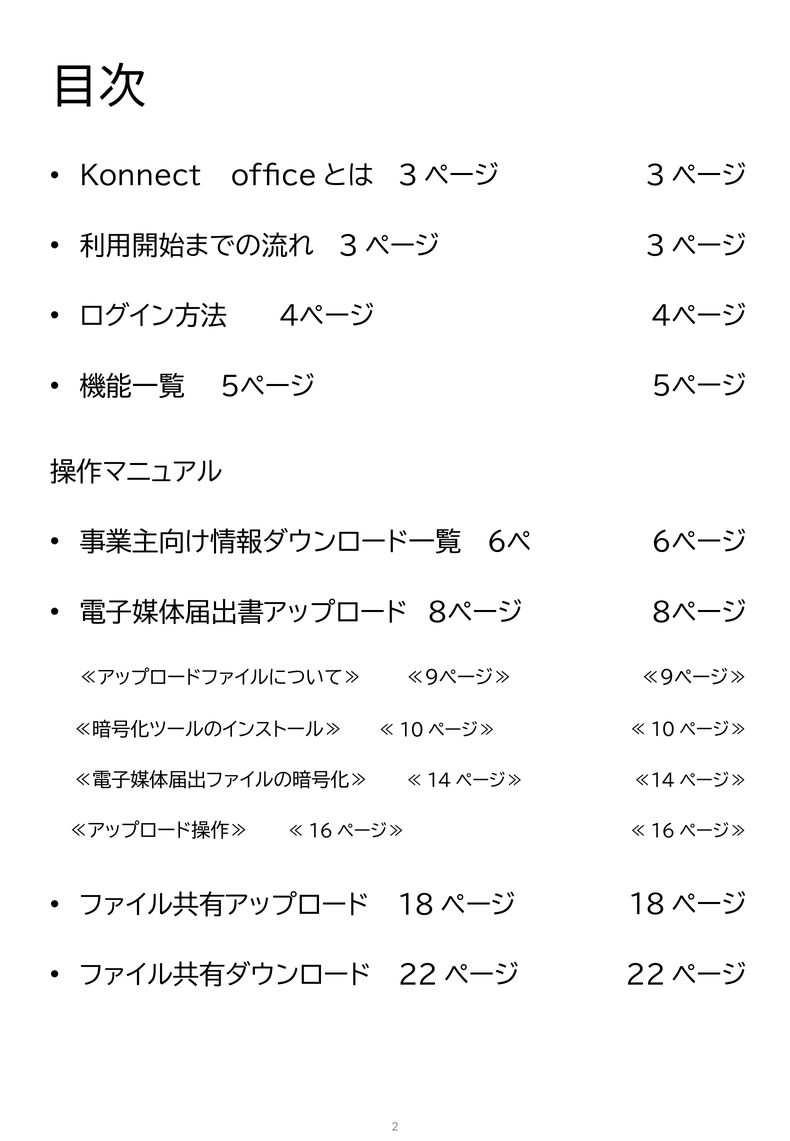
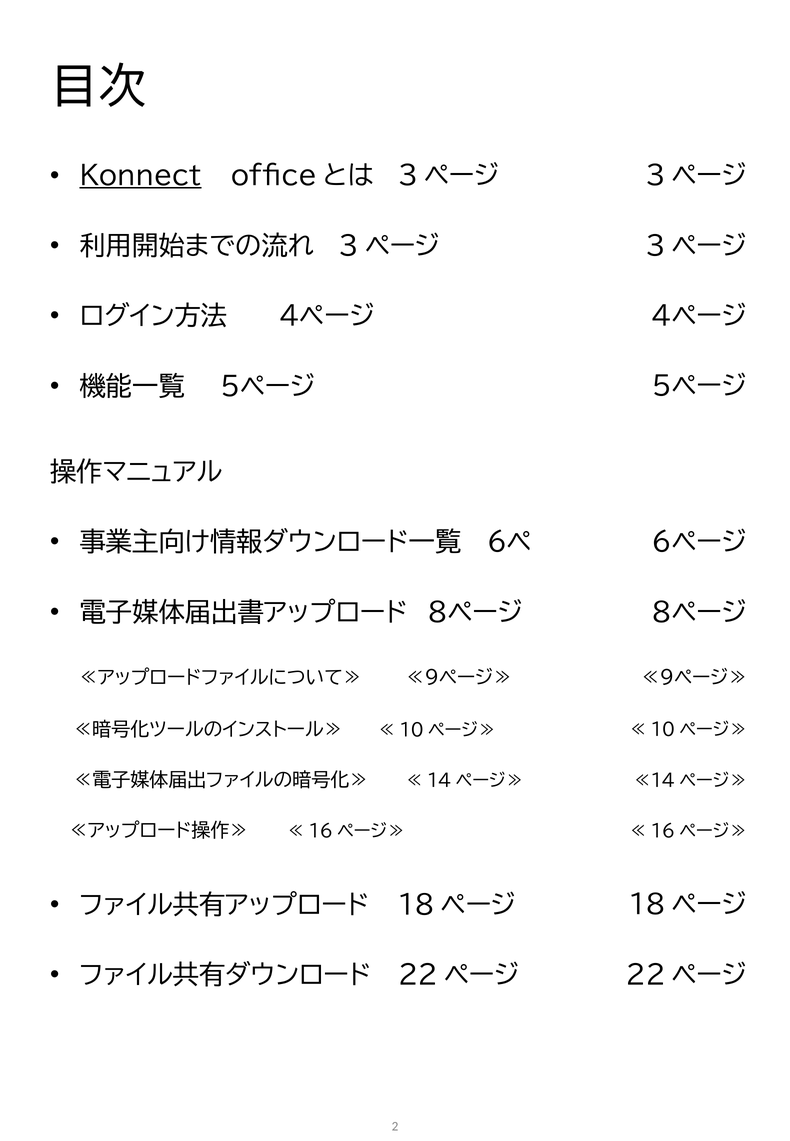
Konnect underline: none -> present
